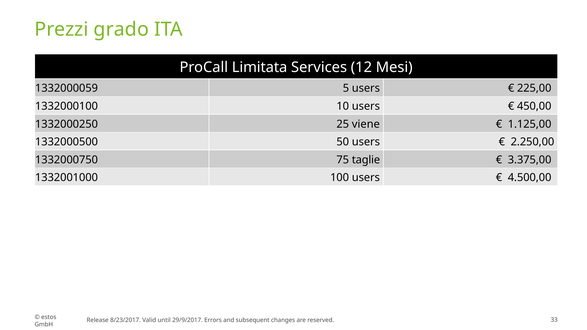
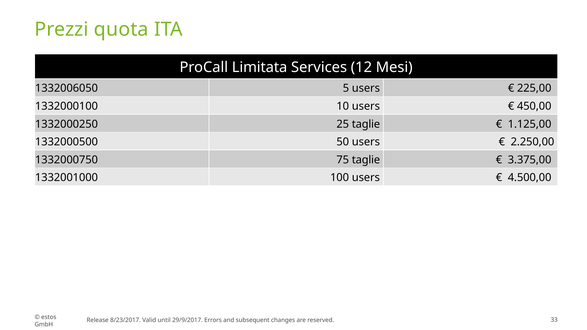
grado: grado -> quota
1332000059: 1332000059 -> 1332006050
25 viene: viene -> taglie
